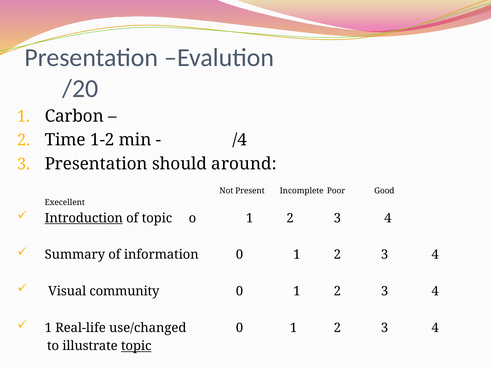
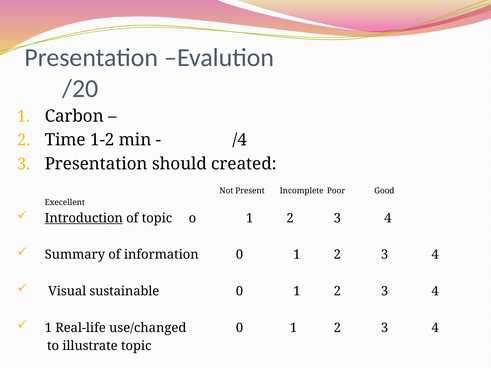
around: around -> created
community: community -> sustainable
topic at (136, 346) underline: present -> none
